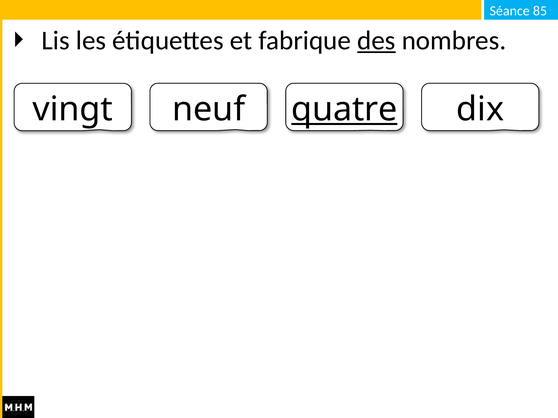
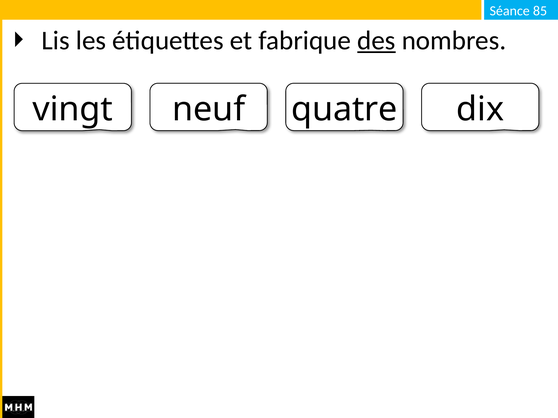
quatre underline: present -> none
